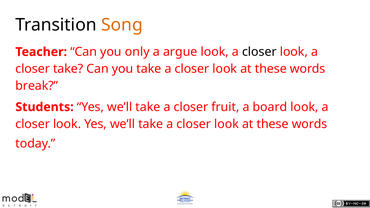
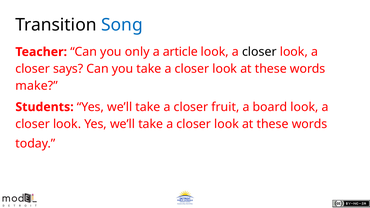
Song colour: orange -> blue
argue: argue -> article
closer take: take -> says
break: break -> make
